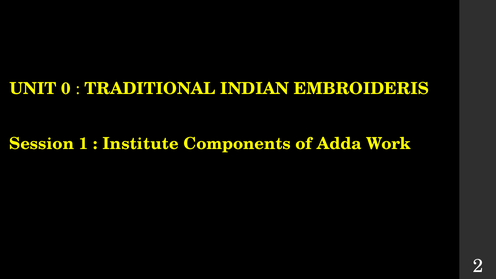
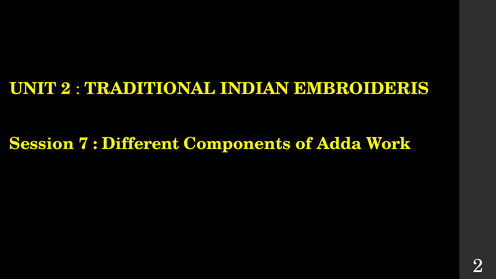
UNIT 0: 0 -> 2
1: 1 -> 7
Institute: Institute -> Different
